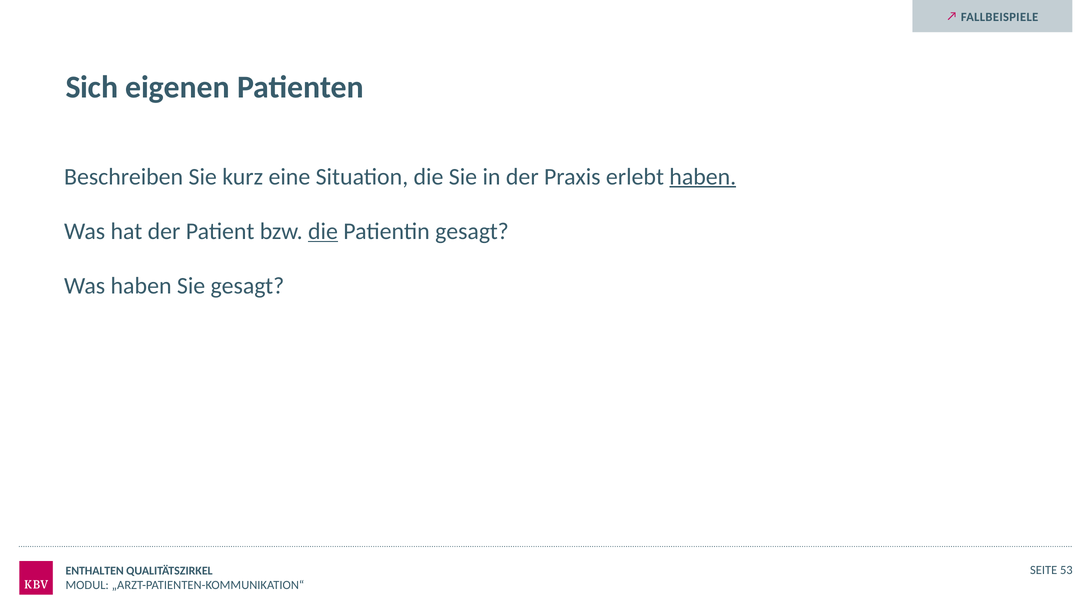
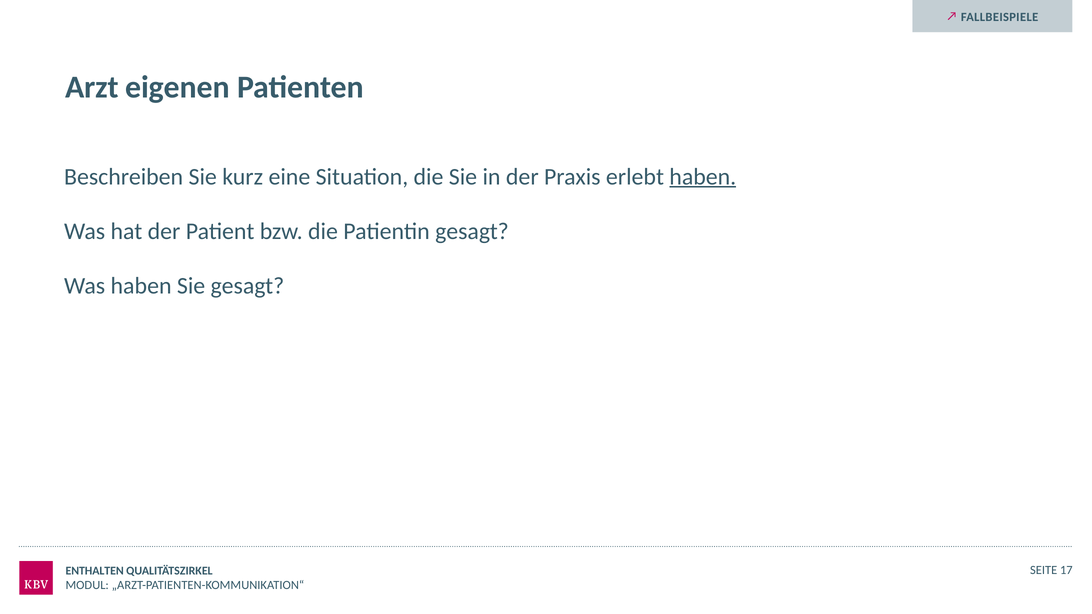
Sich: Sich -> Arzt
die at (323, 231) underline: present -> none
53: 53 -> 17
